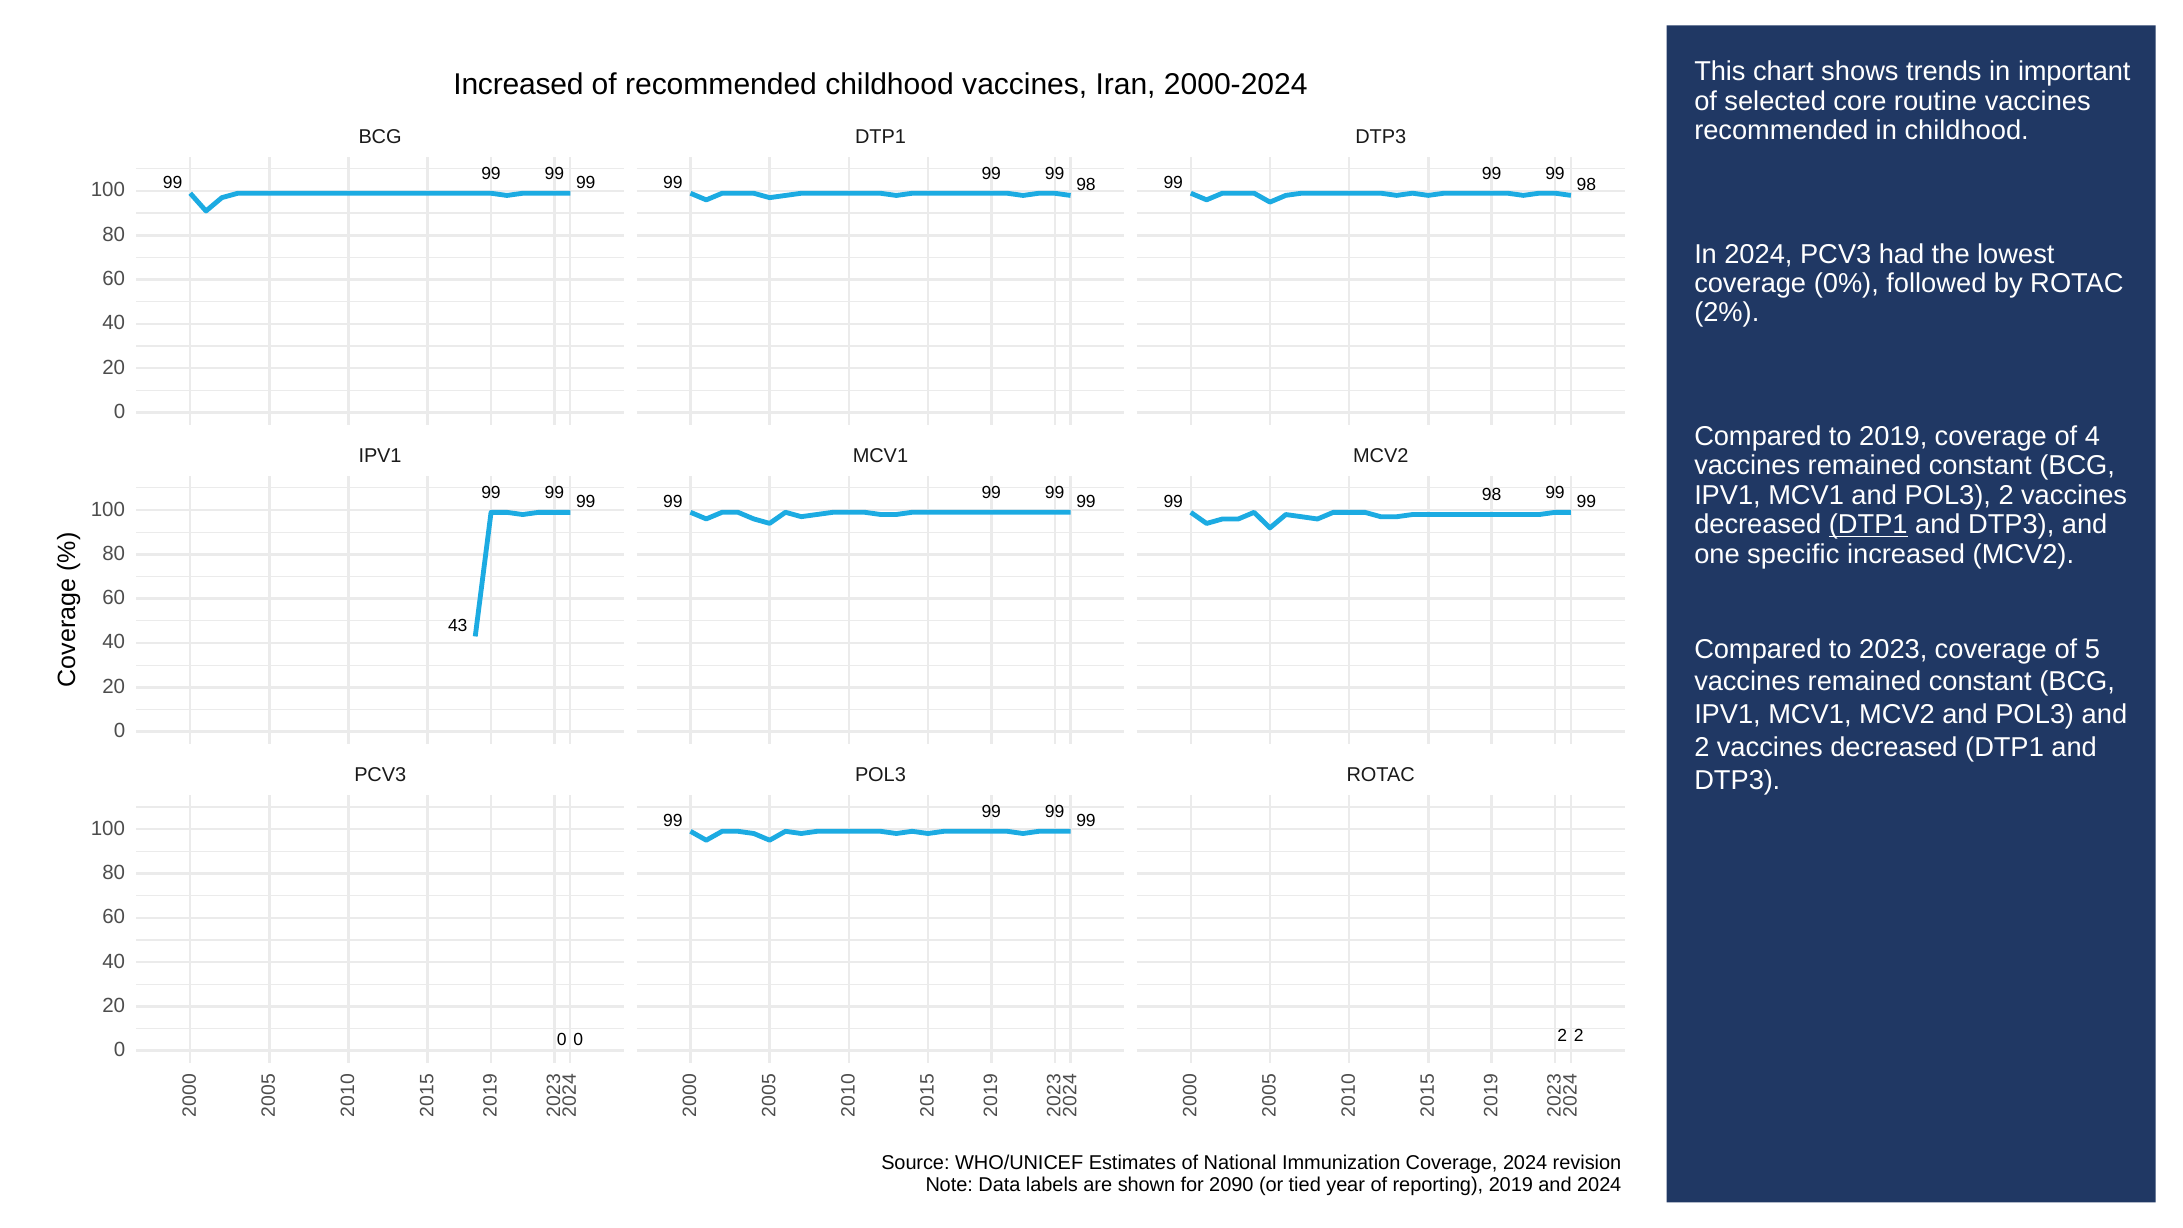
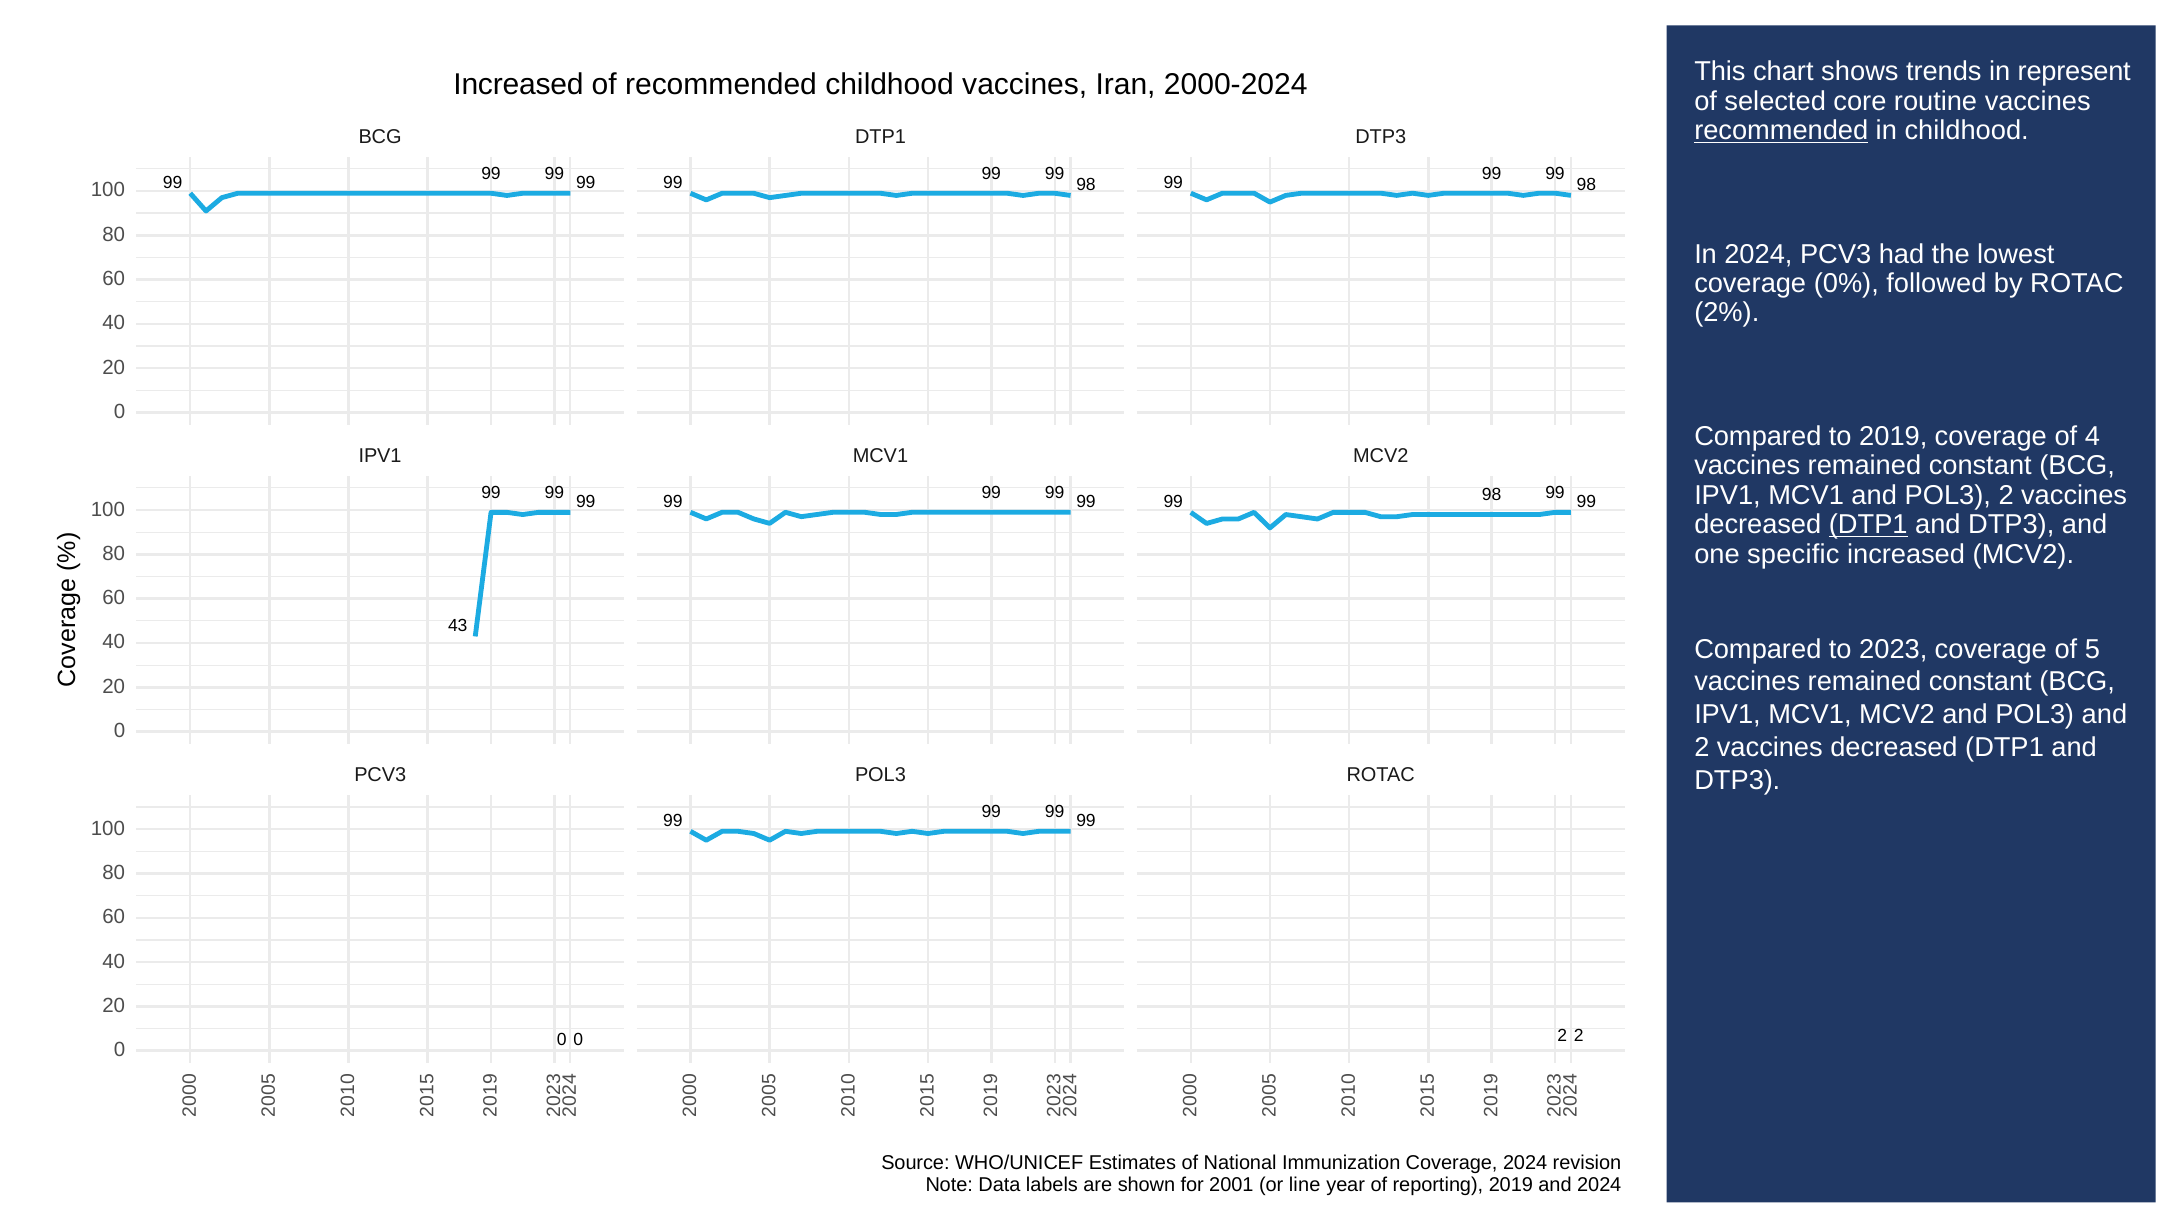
important: important -> represent
recommended at (1781, 131) underline: none -> present
2090: 2090 -> 2001
tied: tied -> line
